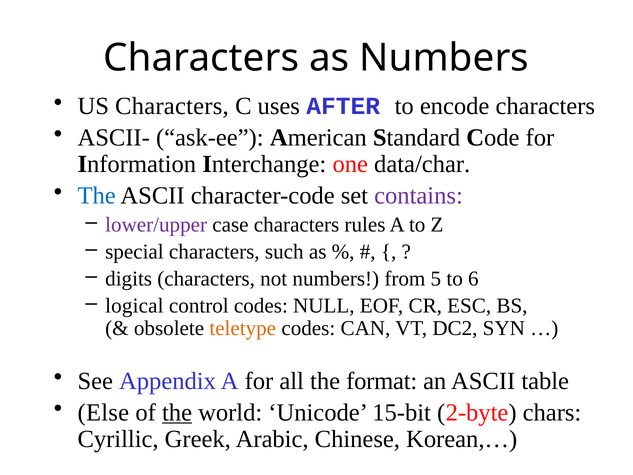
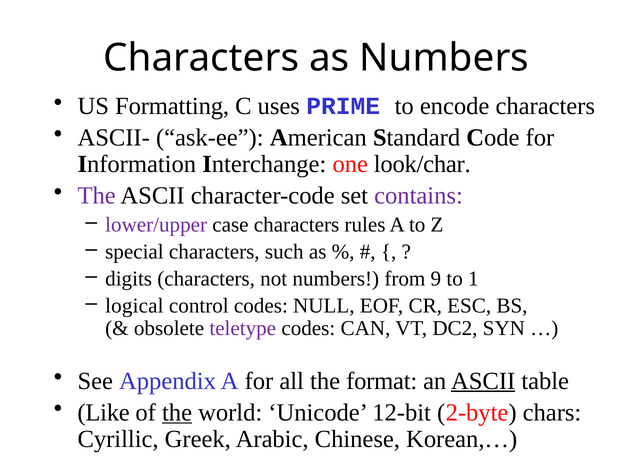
US Characters: Characters -> Formatting
AFTER: AFTER -> PRIME
data/char: data/char -> look/char
The at (97, 196) colour: blue -> purple
5: 5 -> 9
6: 6 -> 1
teletype colour: orange -> purple
ASCII at (483, 381) underline: none -> present
Else: Else -> Like
15-bit: 15-bit -> 12-bit
